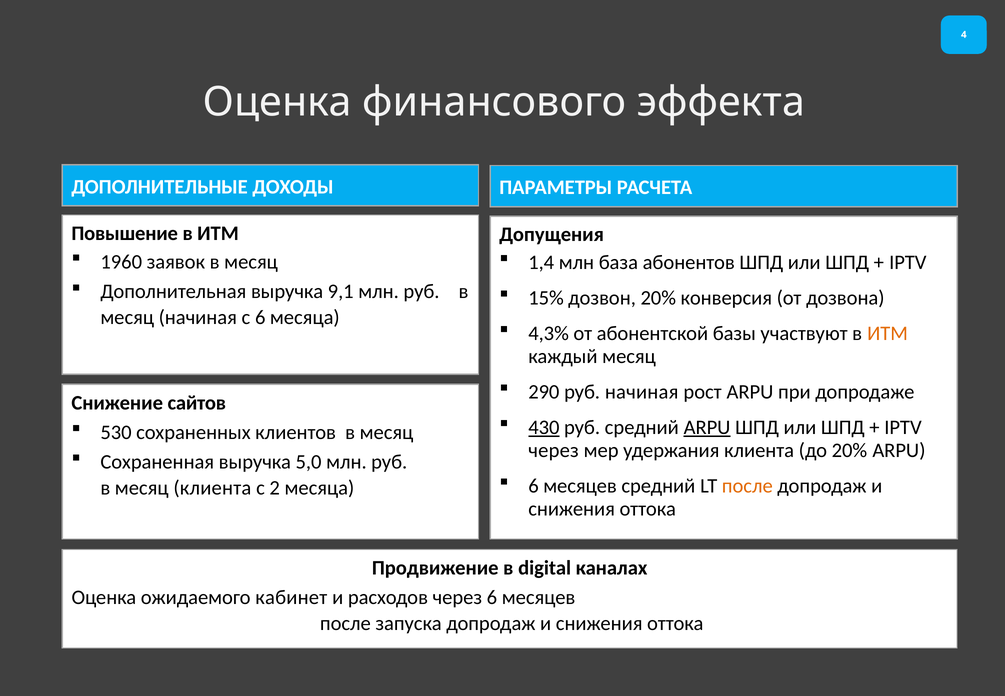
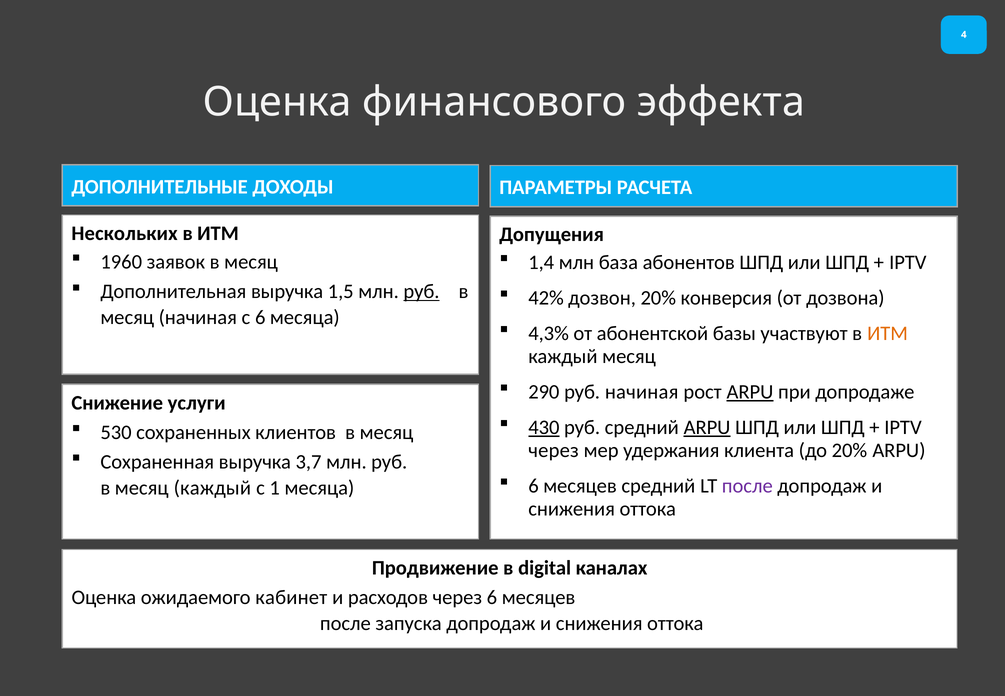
Повышение: Повышение -> Нескольких
9,1: 9,1 -> 1,5
руб at (421, 292) underline: none -> present
15%: 15% -> 42%
ARPU at (750, 392) underline: none -> present
сайтов: сайтов -> услуги
5,0: 5,0 -> 3,7
после at (747, 486) colour: orange -> purple
месяц клиента: клиента -> каждый
2: 2 -> 1
